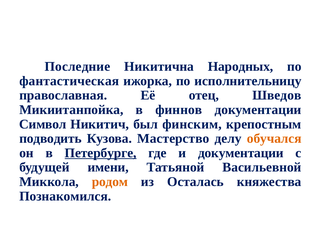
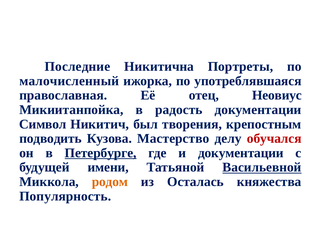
Народных: Народных -> Портреты
фантастическая: фантастическая -> малочисленный
исполнительницу: исполнительницу -> употреблявшаяся
Шведов: Шведов -> Неовиус
финнов: финнов -> радость
финским: финским -> творения
обучался colour: orange -> red
Васильевной underline: none -> present
Познакомился: Познакомился -> Популярность
